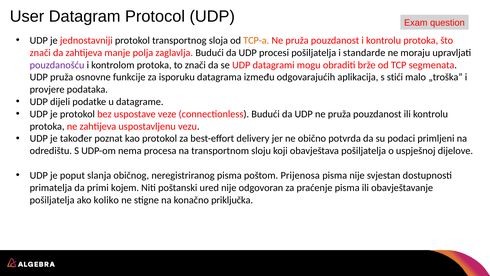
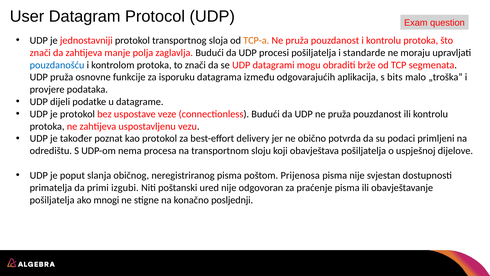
pouzdanošću colour: purple -> blue
stići: stići -> bits
kojem: kojem -> izgubi
koliko: koliko -> mnogi
priključka: priključka -> posljednji
